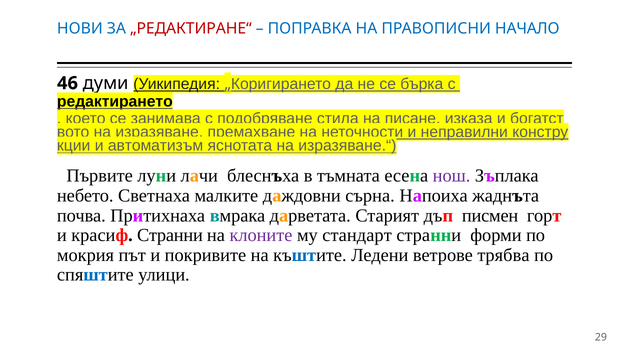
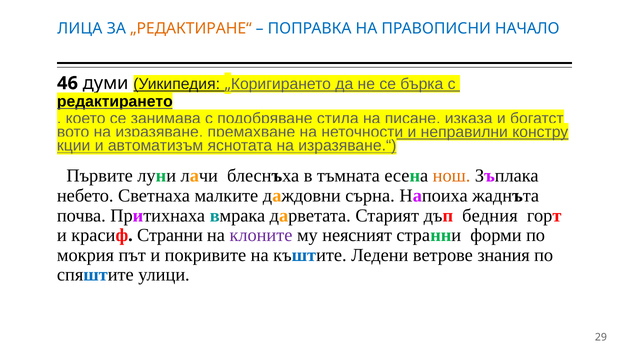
НОВИ: НОВИ -> ЛИЦА
„РЕДАКТИРАНЕ“ colour: red -> orange
нош colour: purple -> orange
писмен: писмен -> бедния
стандарт: стандарт -> неясният
трябва: трябва -> знания
